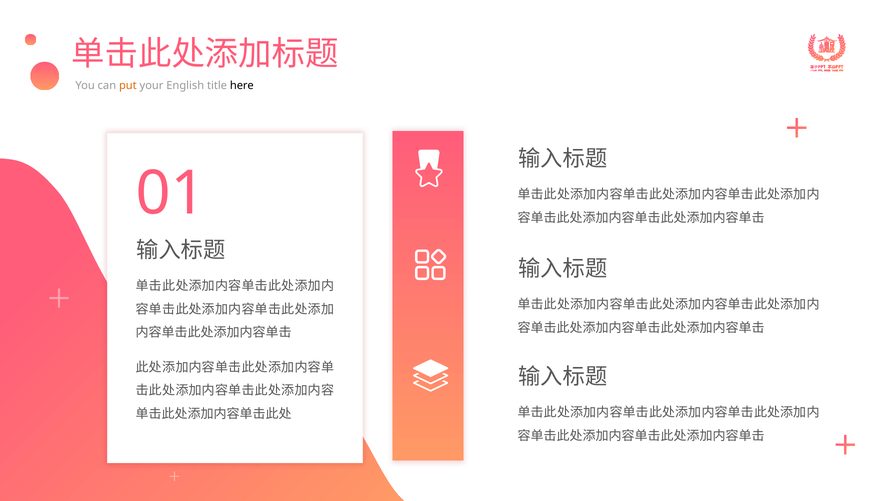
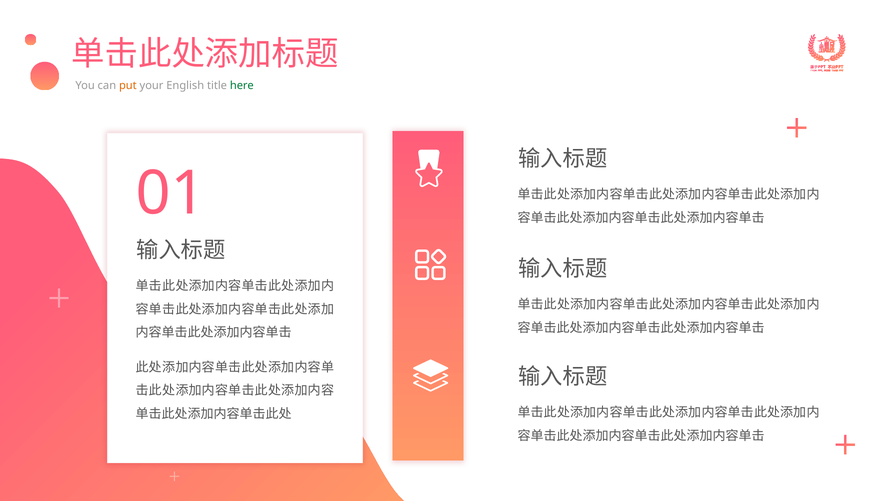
here colour: black -> green
